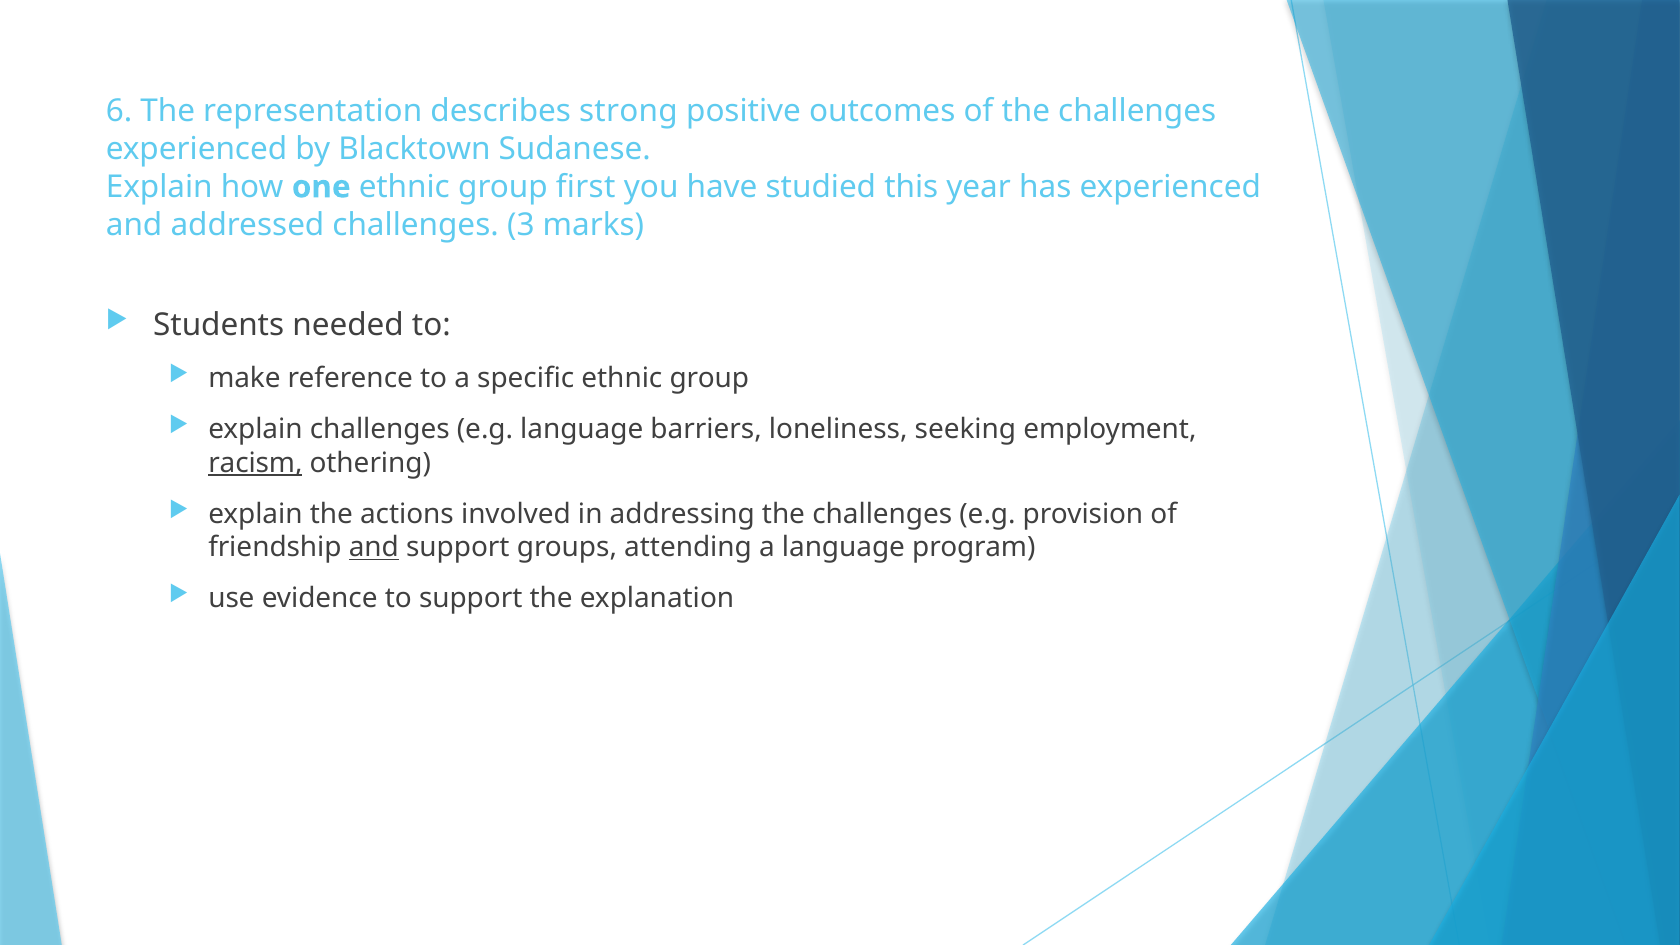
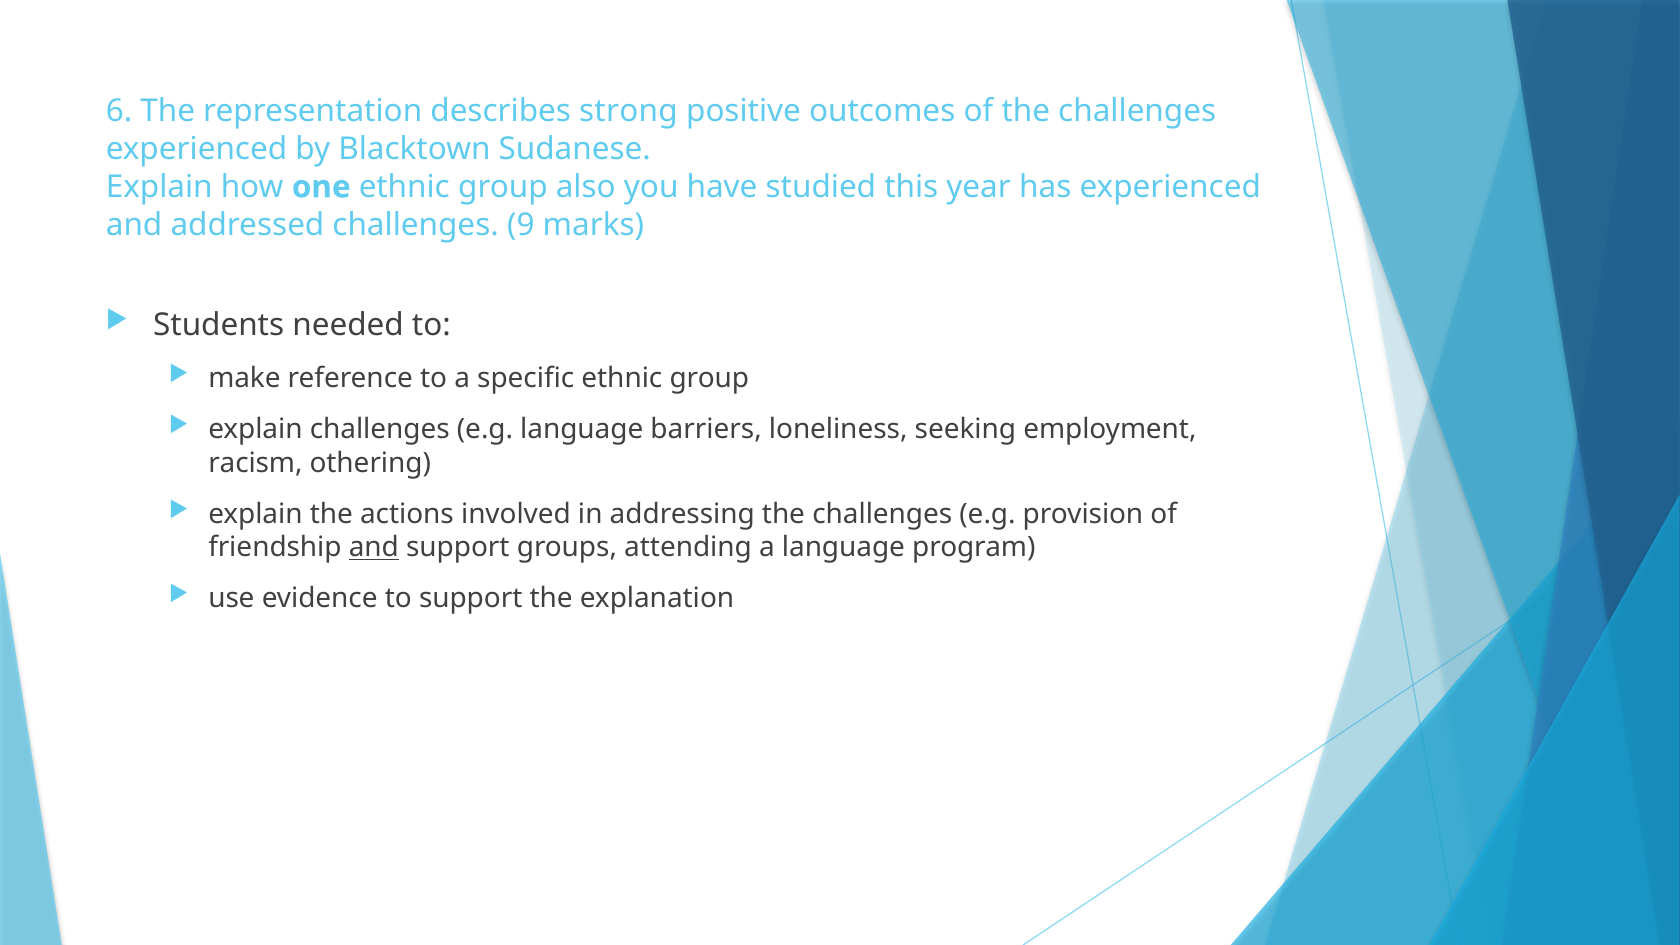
first: first -> also
3: 3 -> 9
racism underline: present -> none
